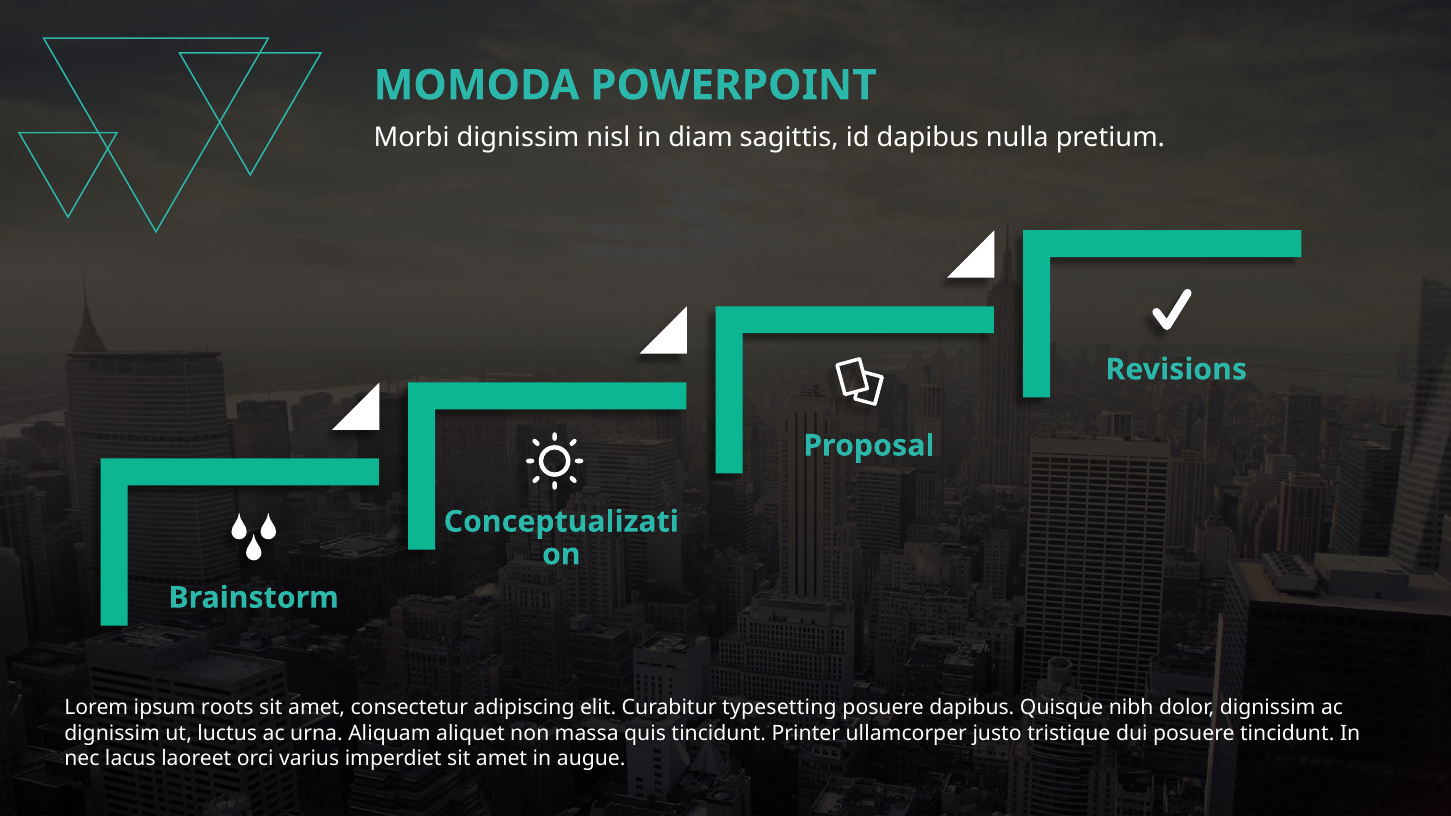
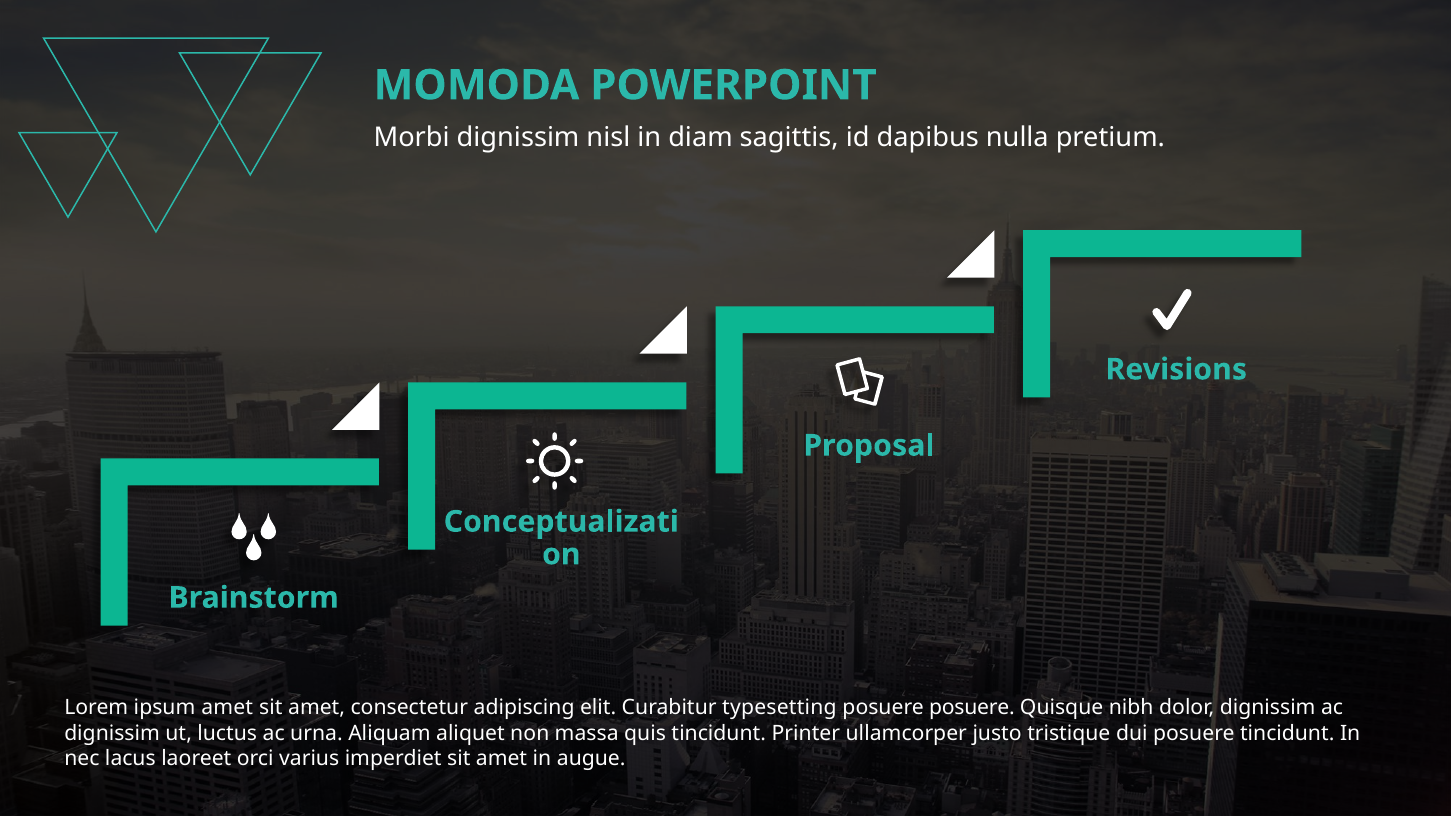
ipsum roots: roots -> amet
posuere dapibus: dapibus -> posuere
